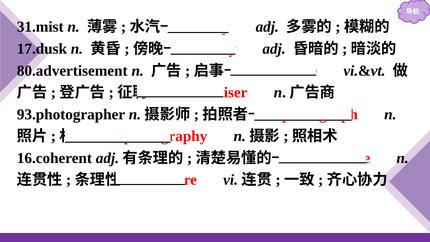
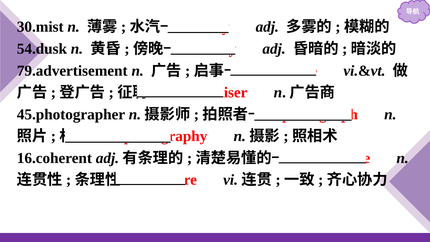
31.mist: 31.mist -> 30.mist
17.dusk: 17.dusk -> 54.dusk
80.advertisement: 80.advertisement -> 79.advertisement
93.photographer: 93.photographer -> 45.photographer
